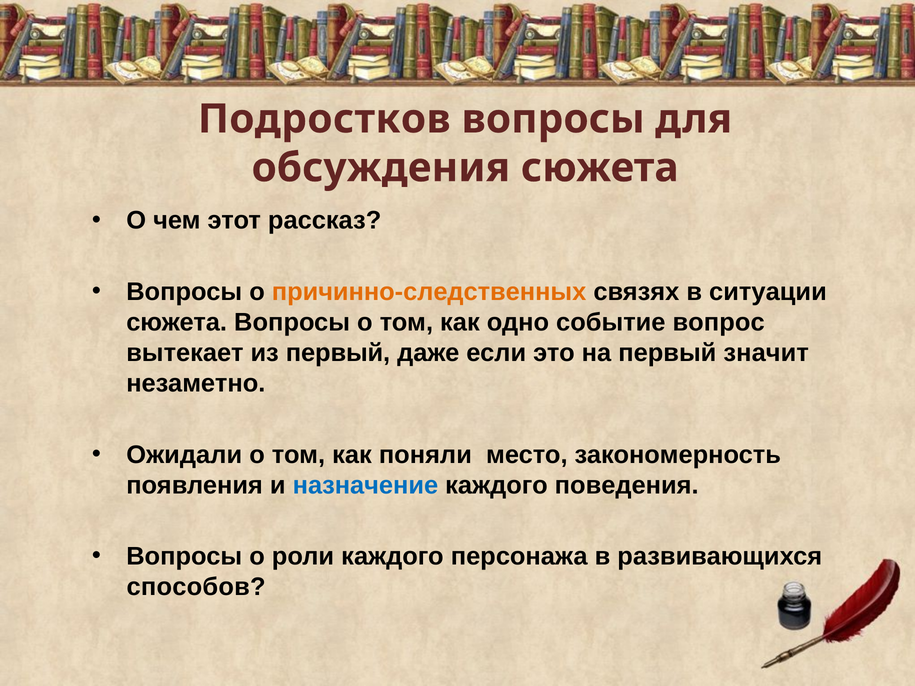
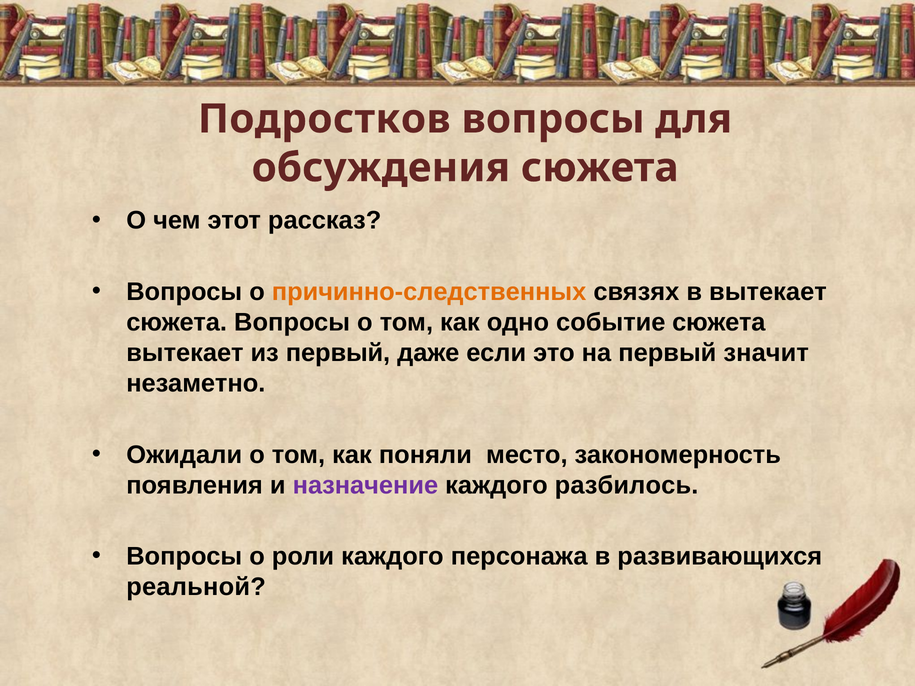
в ситуации: ситуации -> вытекает
событие вопрос: вопрос -> сюжета
назначение colour: blue -> purple
поведения: поведения -> разбилось
способов: способов -> реальной
